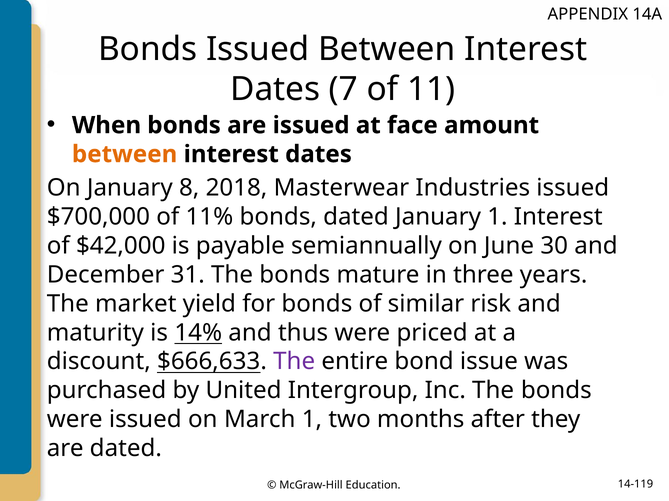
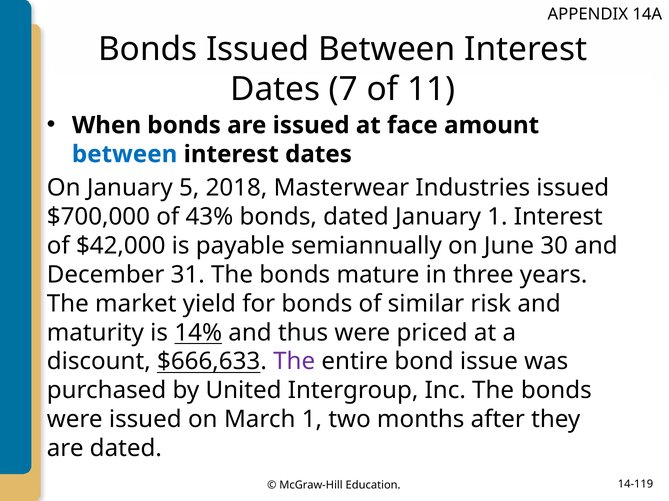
between at (125, 154) colour: orange -> blue
8: 8 -> 5
11%: 11% -> 43%
